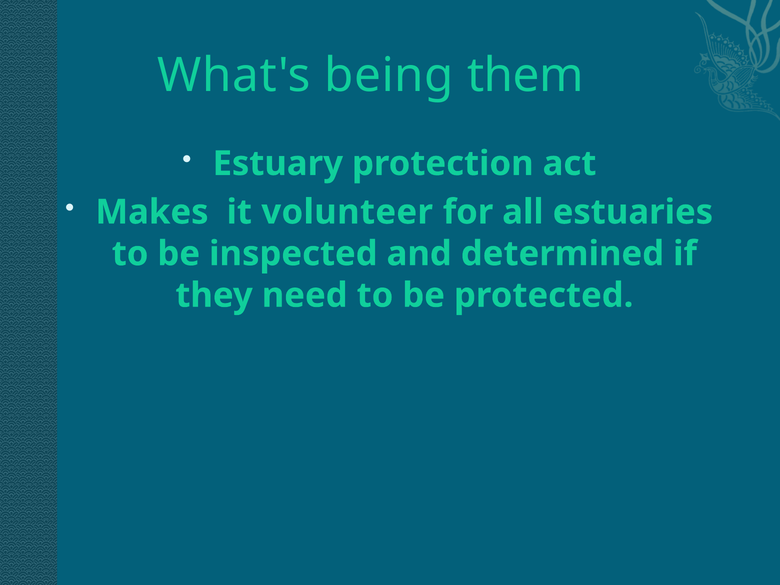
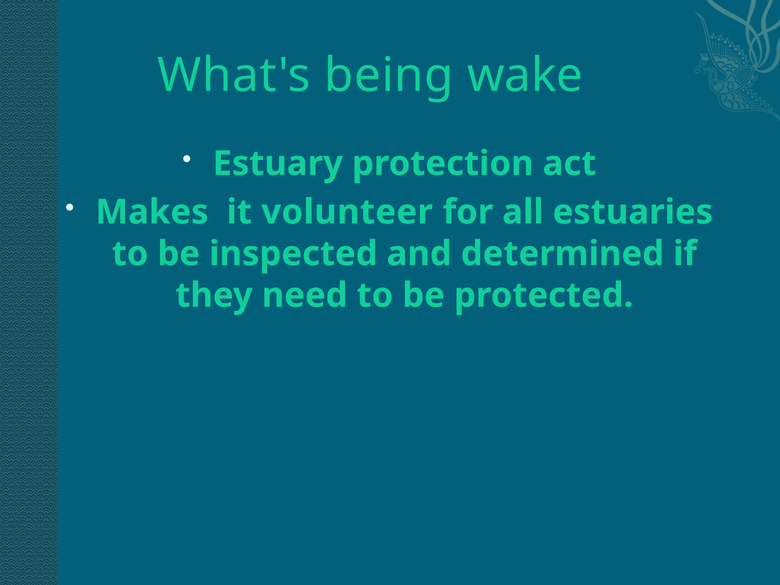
them: them -> wake
